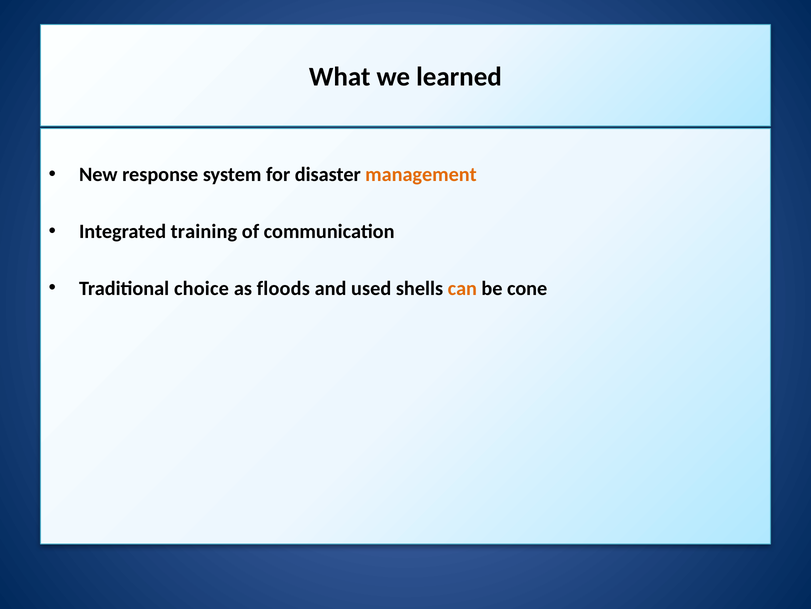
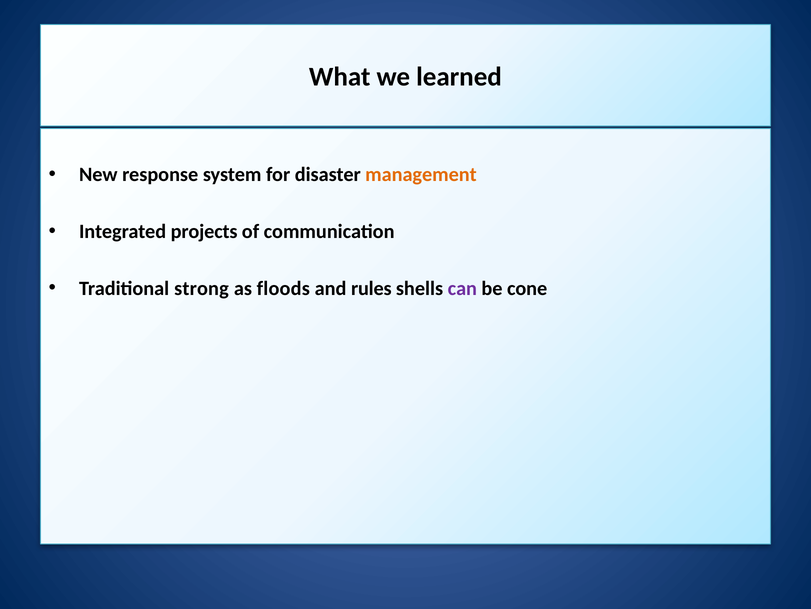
training: training -> projects
choice: choice -> strong
used: used -> rules
can colour: orange -> purple
